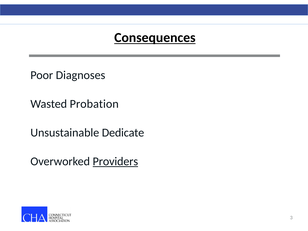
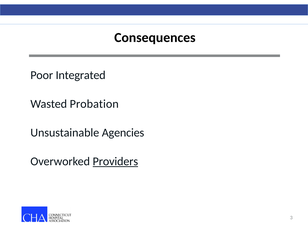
Consequences underline: present -> none
Diagnoses: Diagnoses -> Integrated
Dedicate: Dedicate -> Agencies
